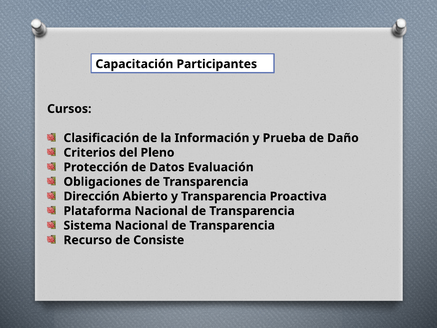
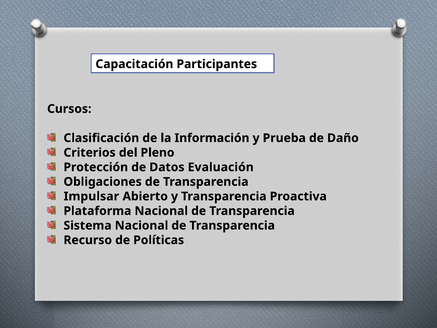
Dirección: Dirección -> Impulsar
Consiste: Consiste -> Políticas
